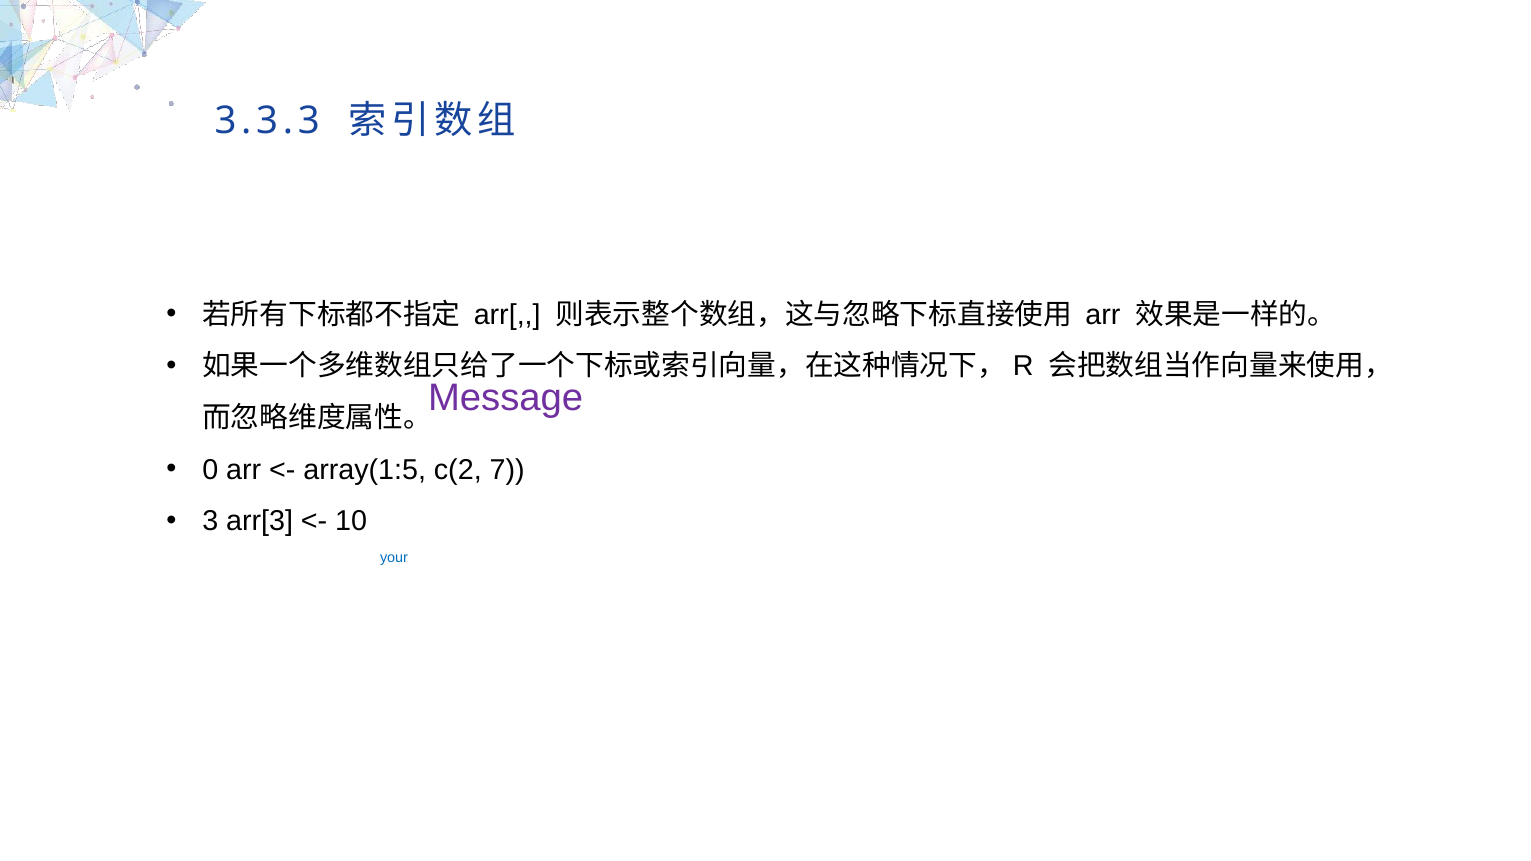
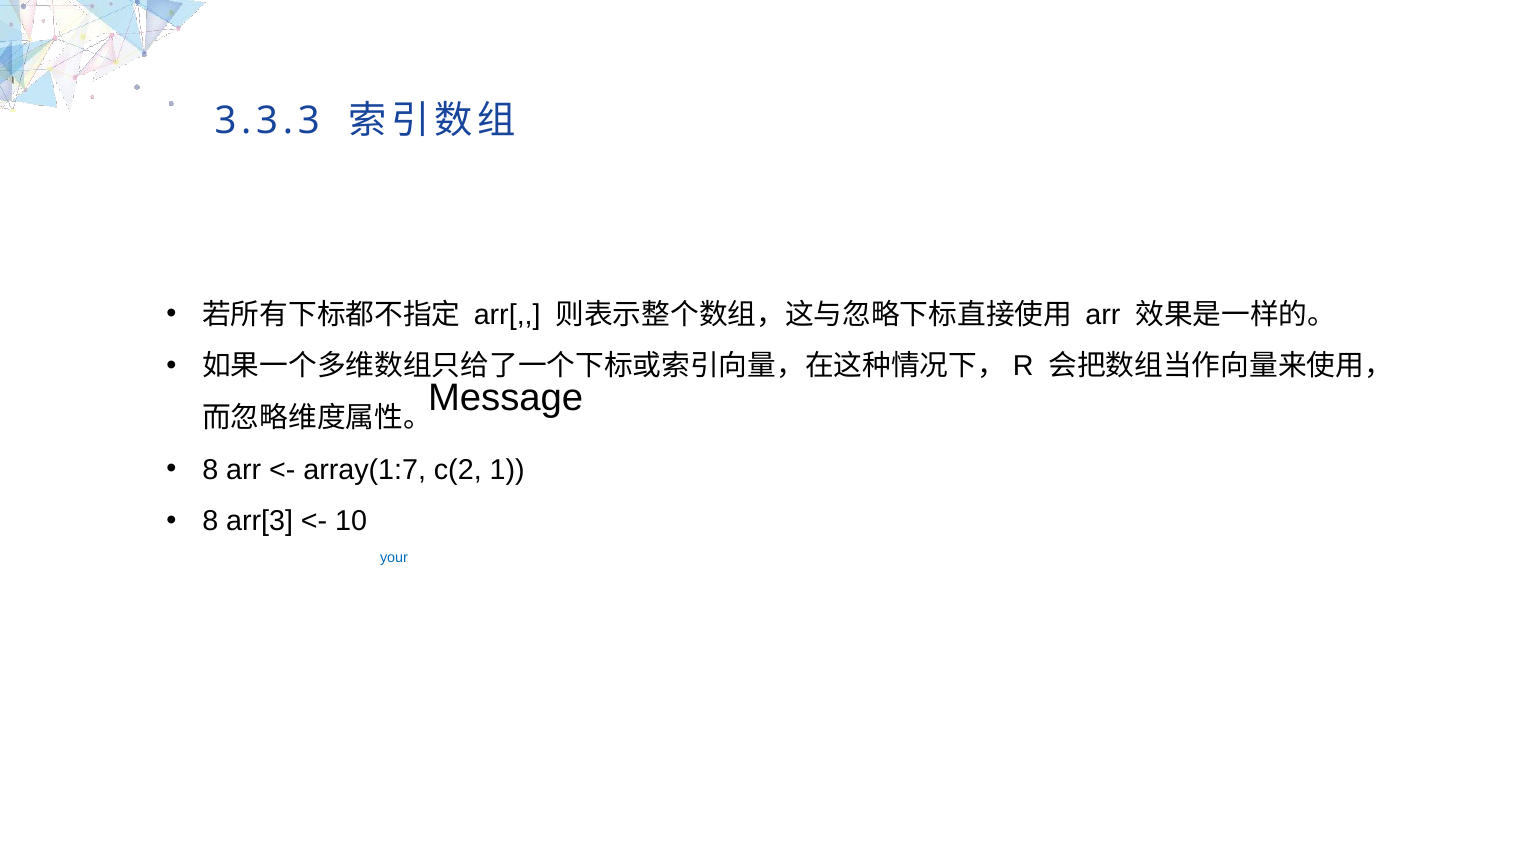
Message colour: purple -> black
0 at (210, 470): 0 -> 8
array(1:5: array(1:5 -> array(1:7
7: 7 -> 1
3 at (210, 522): 3 -> 8
